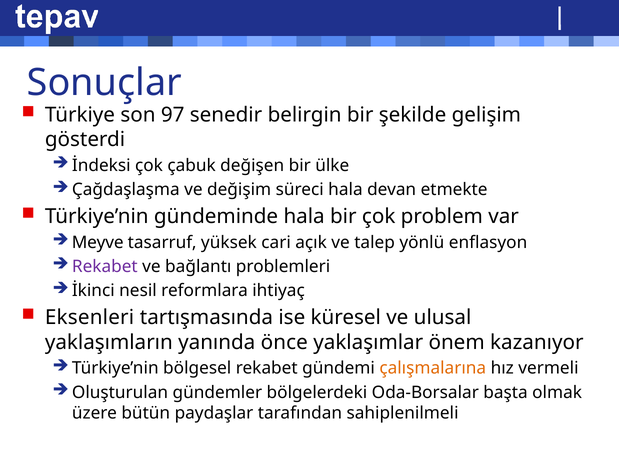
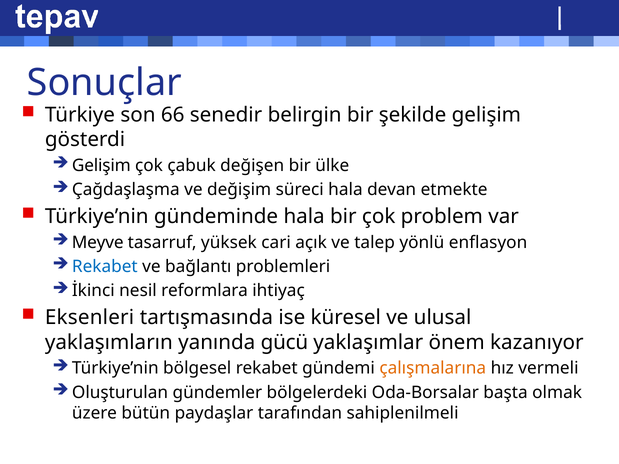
97: 97 -> 66
İndeksi at (101, 166): İndeksi -> Gelişim
Rekabet at (105, 267) colour: purple -> blue
önce: önce -> gücü
